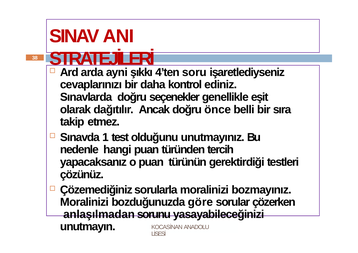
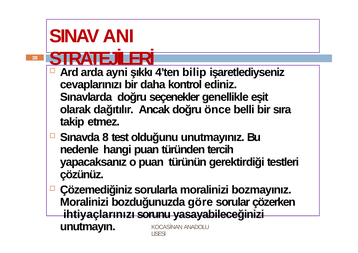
soru: soru -> bilip
1: 1 -> 8
anlaşılmadan: anlaşılmadan -> ihtiyaçlarınızı
